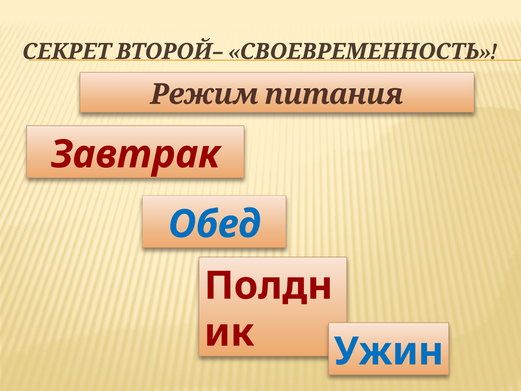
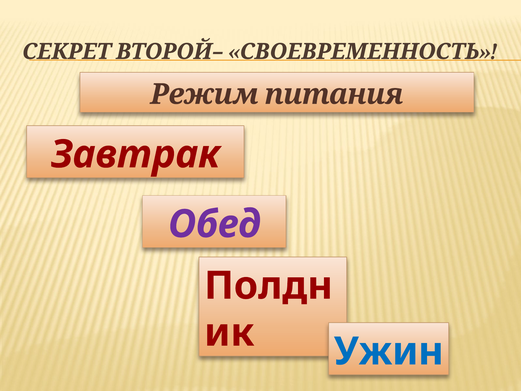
Обед colour: blue -> purple
